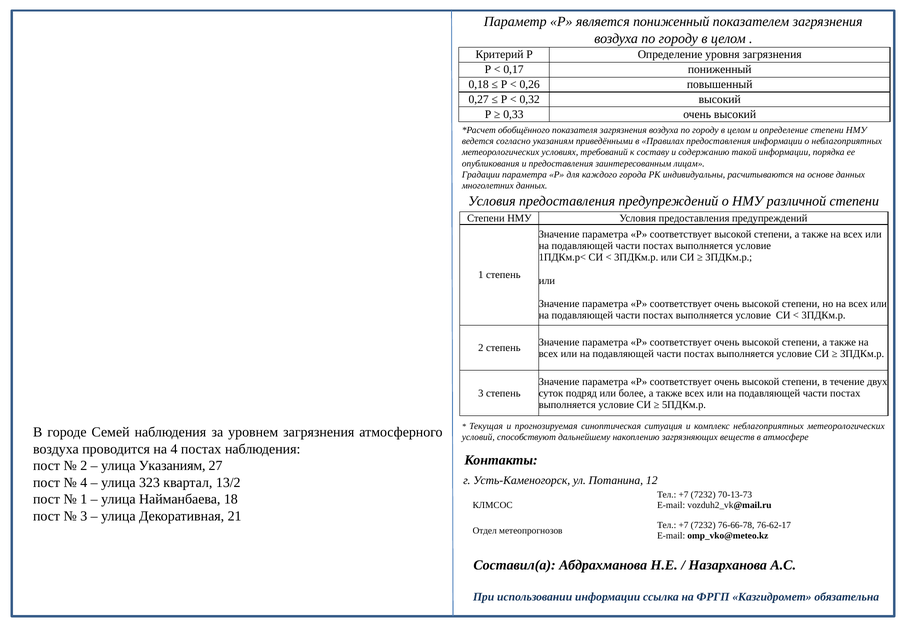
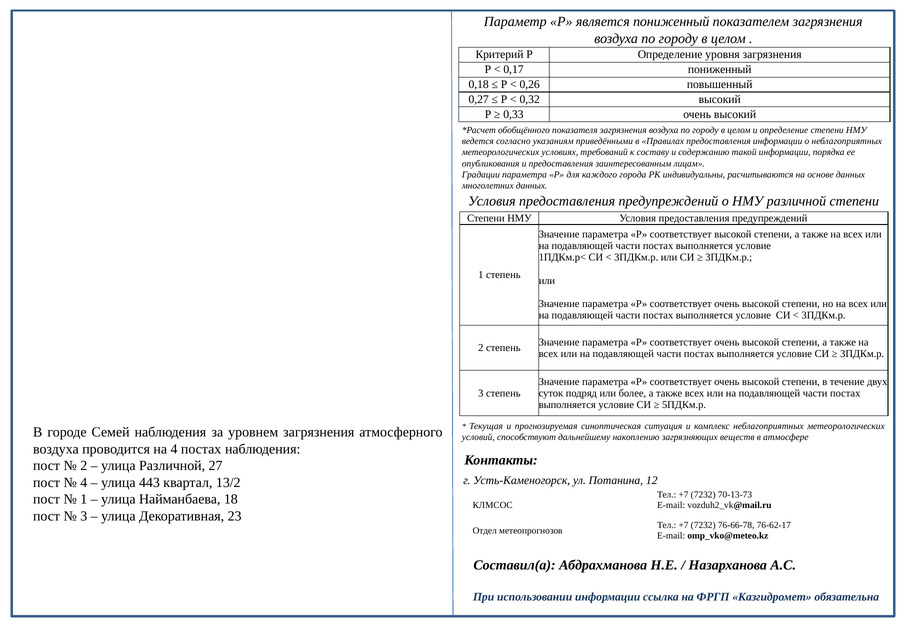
улица Указаниям: Указаниям -> Различной
323: 323 -> 443
21: 21 -> 23
